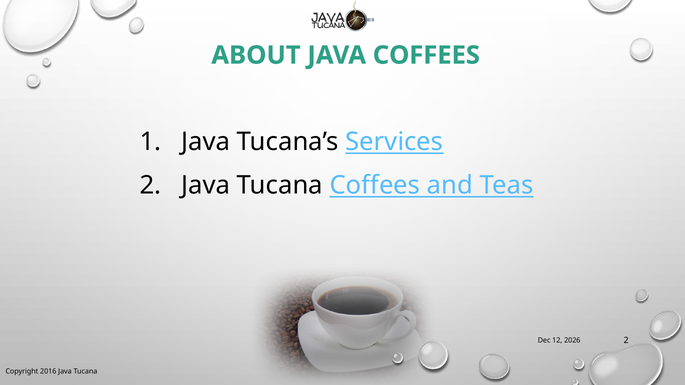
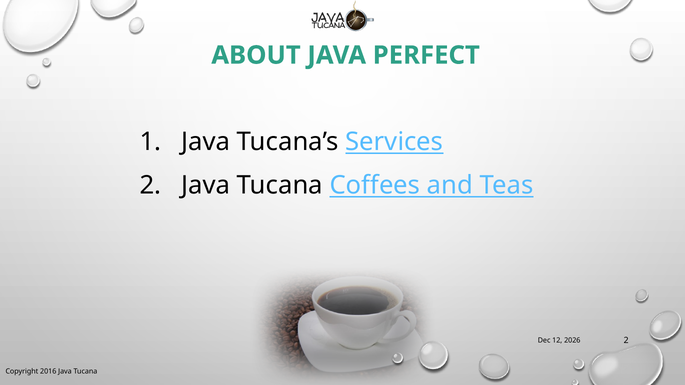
JAVA COFFEES: COFFEES -> PERFECT
